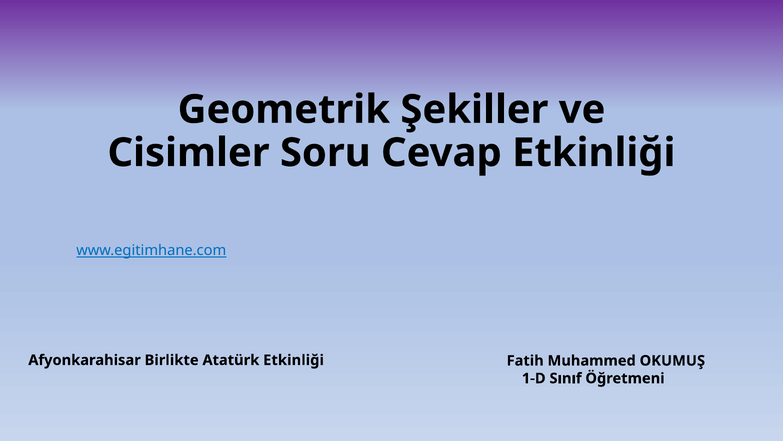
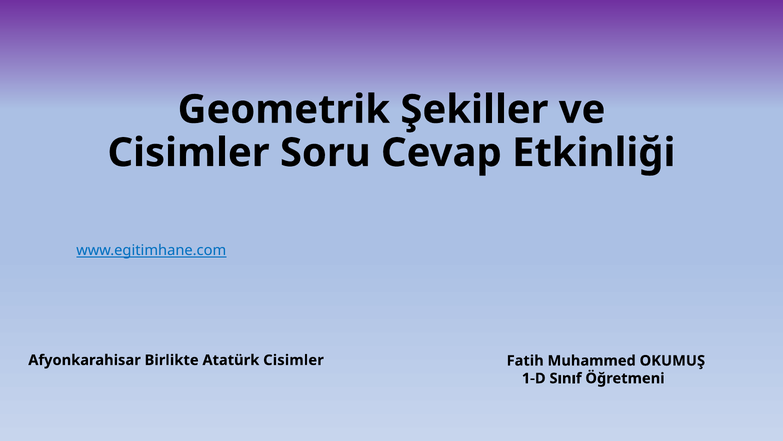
Atatürk Etkinliği: Etkinliği -> Cisimler
